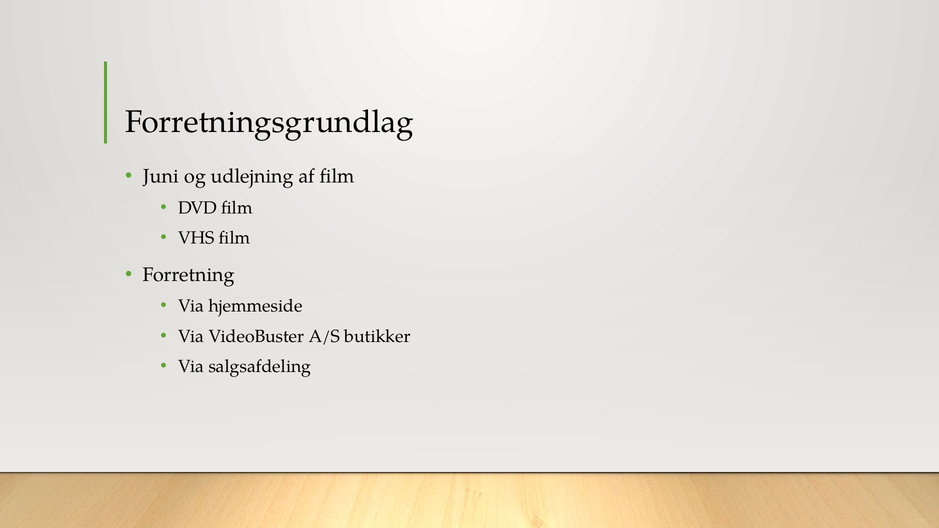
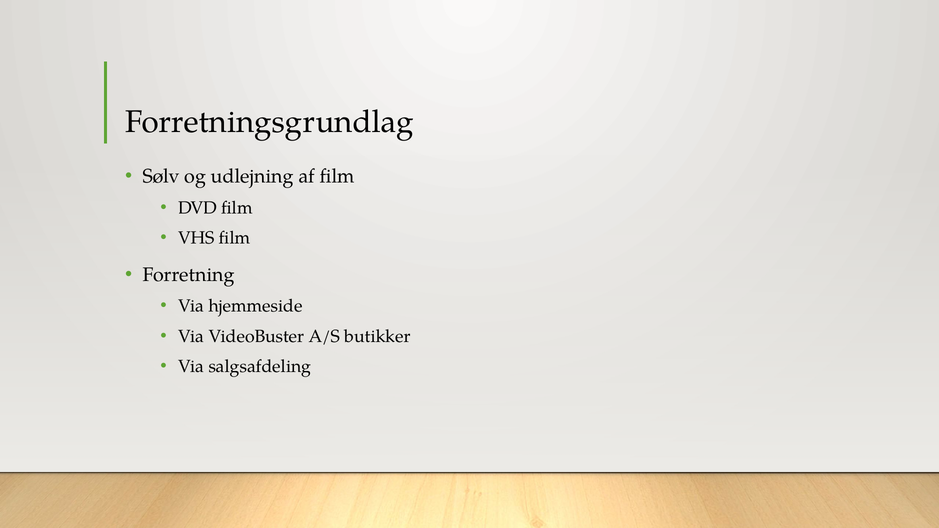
Juni: Juni -> Sølv
